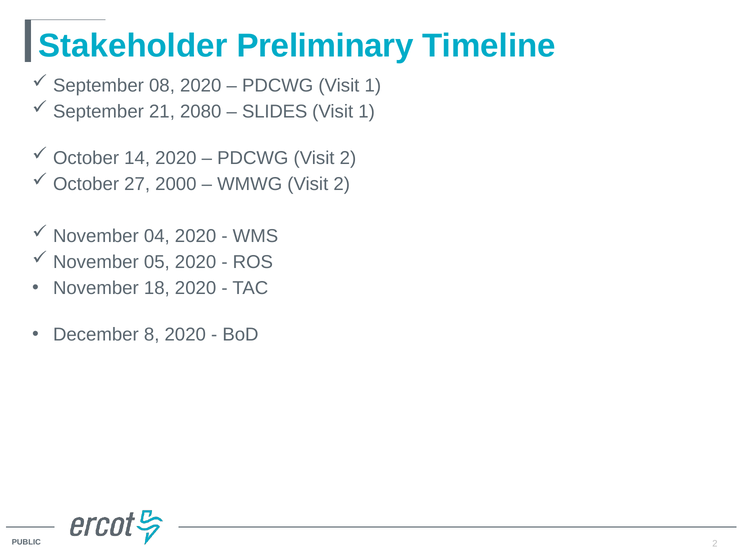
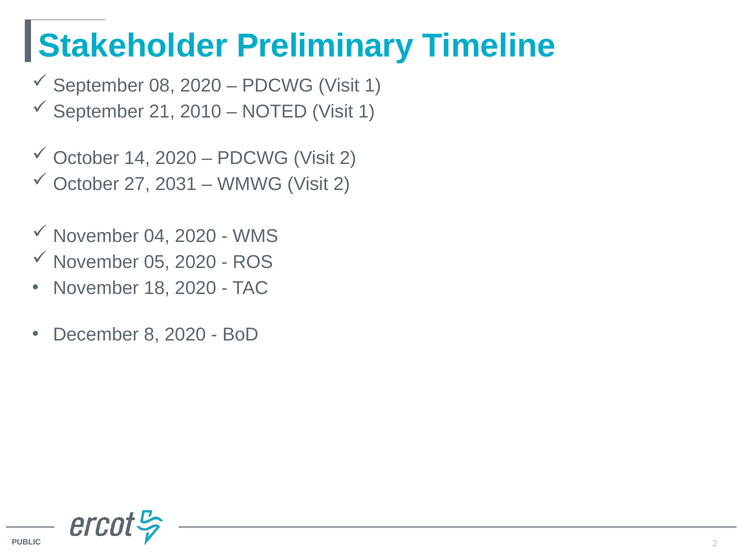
2080: 2080 -> 2010
SLIDES: SLIDES -> NOTED
2000: 2000 -> 2031
